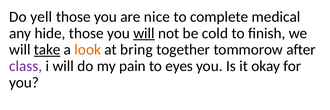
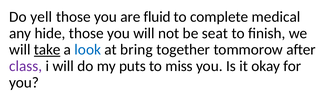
nice: nice -> fluid
will at (144, 33) underline: present -> none
cold: cold -> seat
look colour: orange -> blue
pain: pain -> puts
eyes: eyes -> miss
